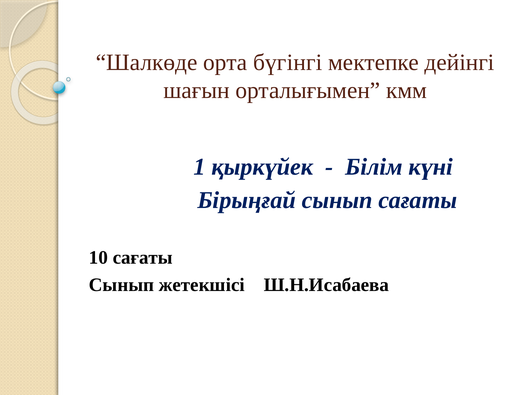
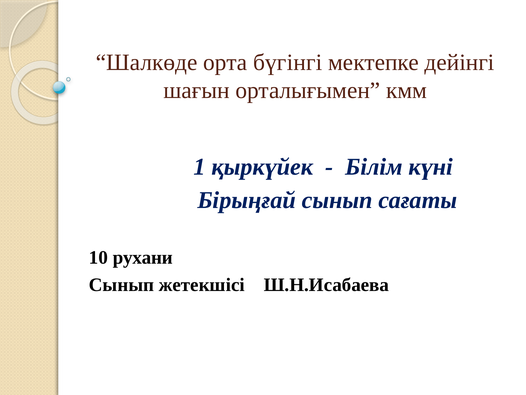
10 сағаты: сағаты -> рухани
